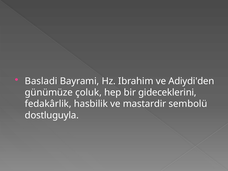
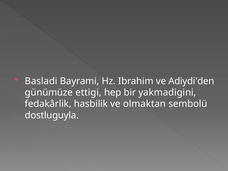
çoluk: çoluk -> ettigi
gideceklerini: gideceklerini -> yakmadigini
mastardir: mastardir -> olmaktan
